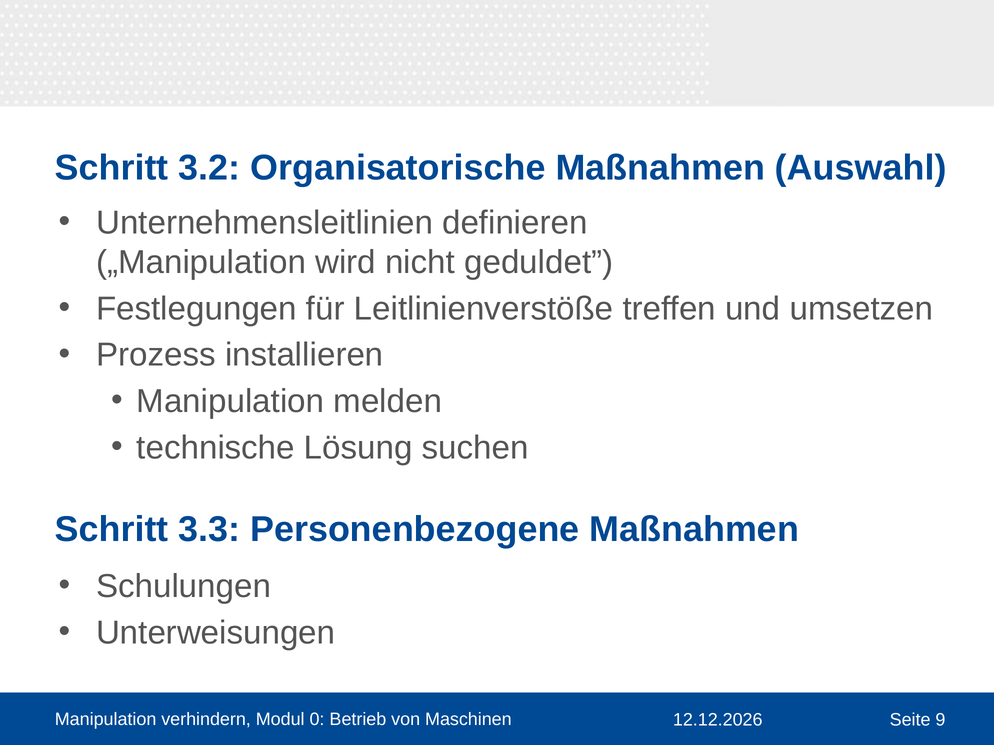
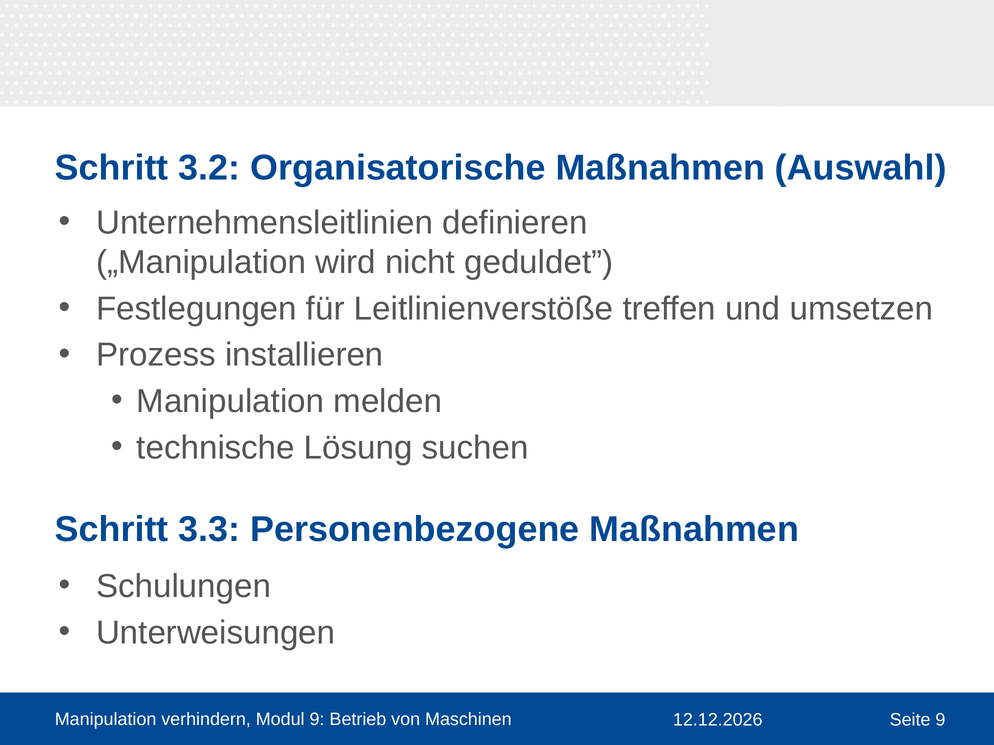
Modul 0: 0 -> 9
